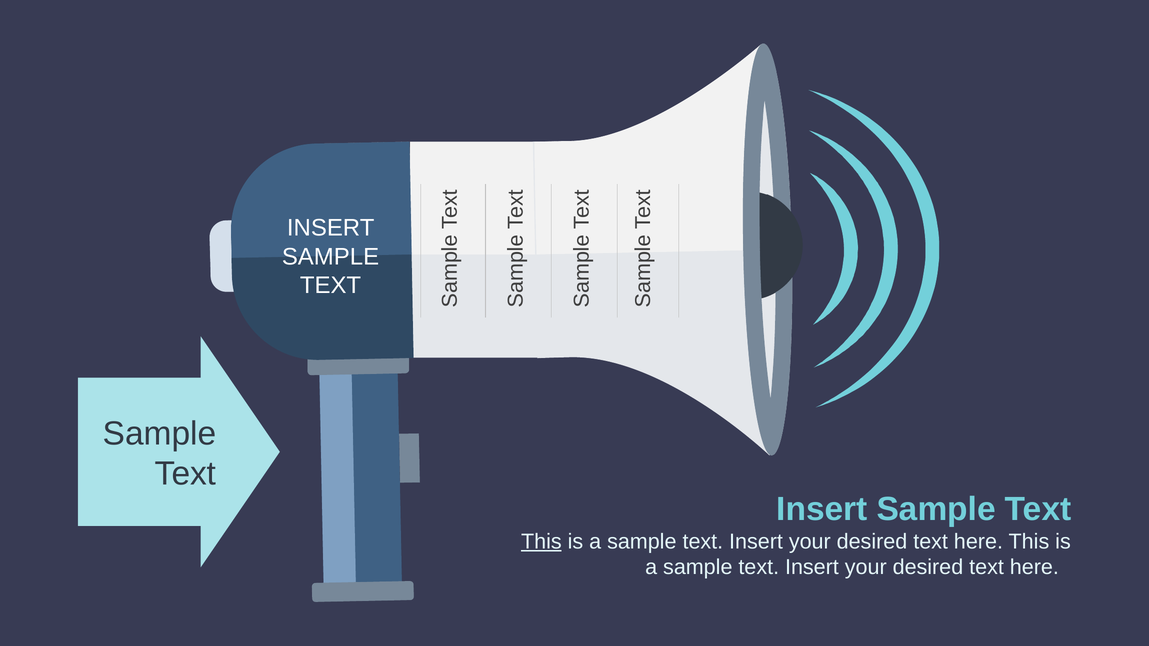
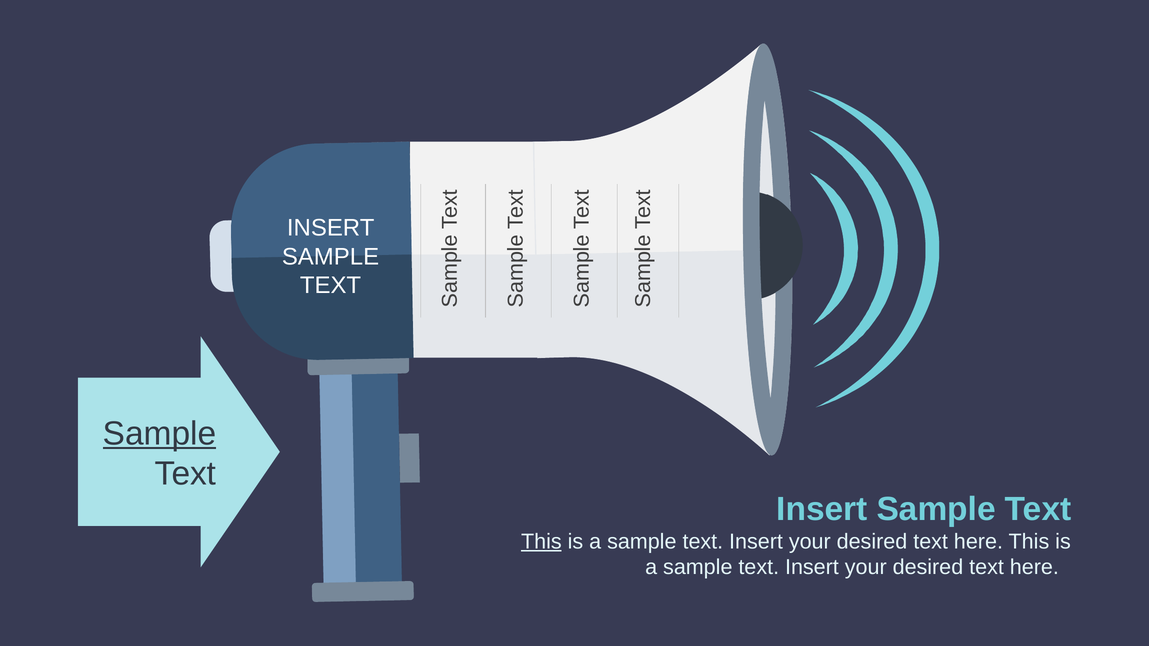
Sample at (159, 434) underline: none -> present
